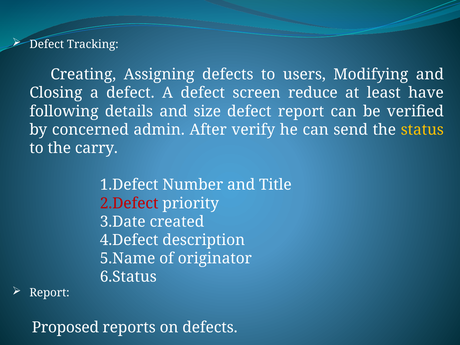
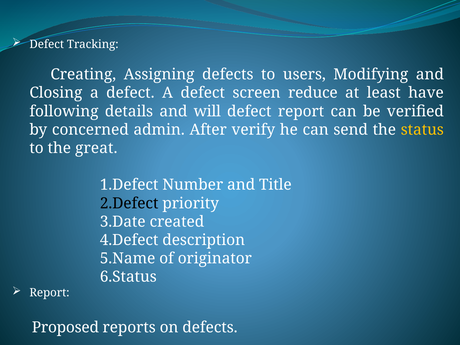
size: size -> will
carry: carry -> great
2.Defect colour: red -> black
